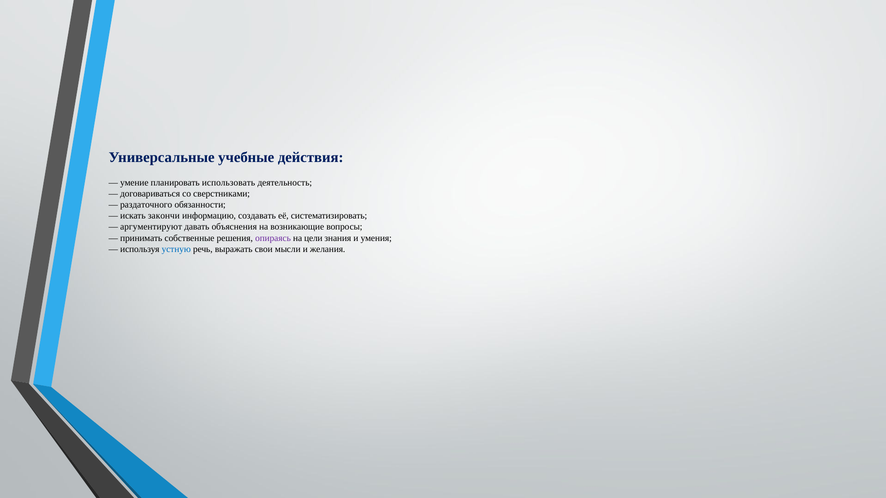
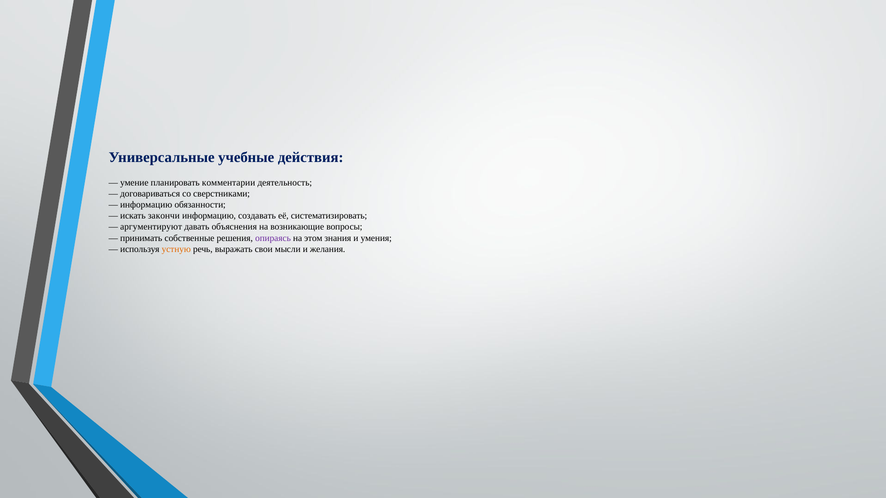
использовать: использовать -> комментарии
раздаточного at (146, 205): раздаточного -> информацию
цели: цели -> этом
устную colour: blue -> orange
